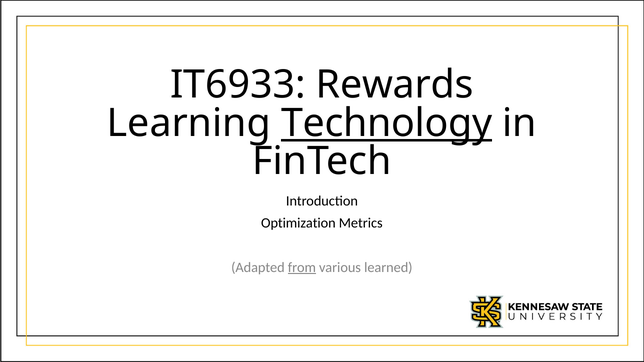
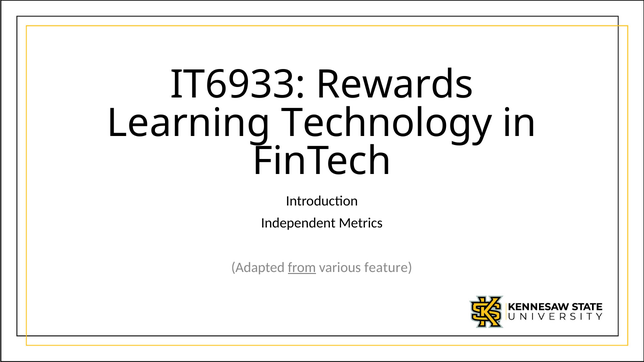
Technology underline: present -> none
Optimization: Optimization -> Independent
learned: learned -> feature
